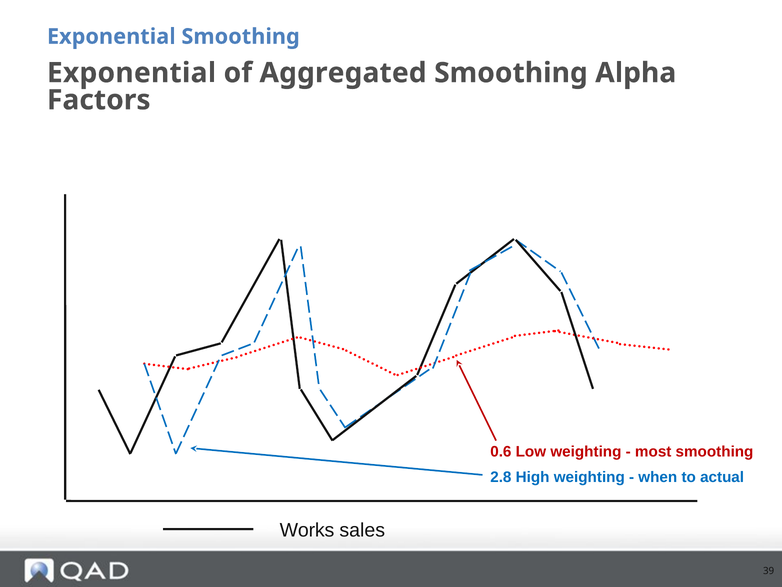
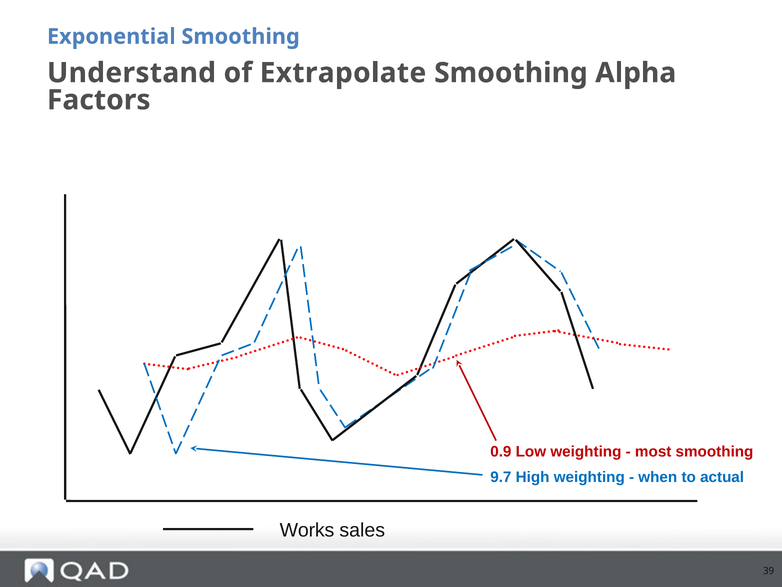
Exponential at (132, 73): Exponential -> Understand
Aggregated: Aggregated -> Extrapolate
0.6: 0.6 -> 0.9
2.8: 2.8 -> 9.7
